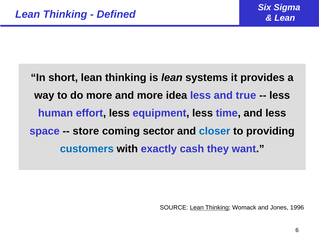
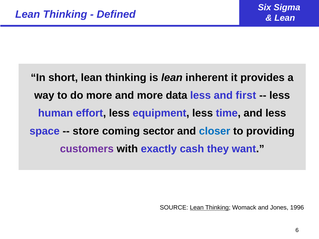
systems: systems -> inherent
idea: idea -> data
true: true -> first
customers colour: blue -> purple
